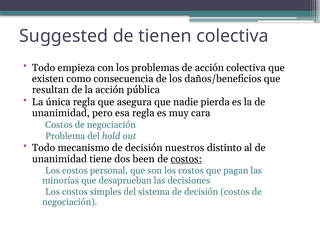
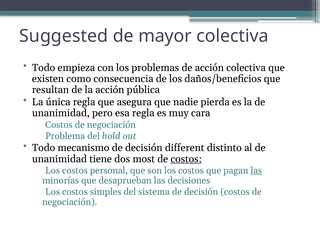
tienen: tienen -> mayor
nuestros: nuestros -> different
been: been -> most
las at (256, 171) underline: none -> present
